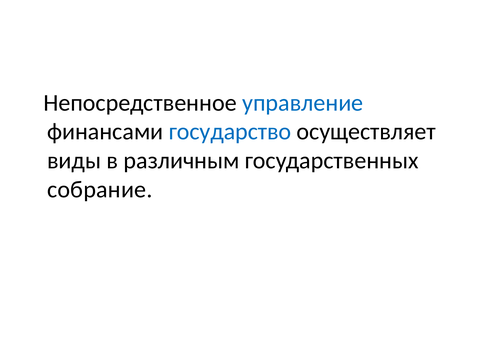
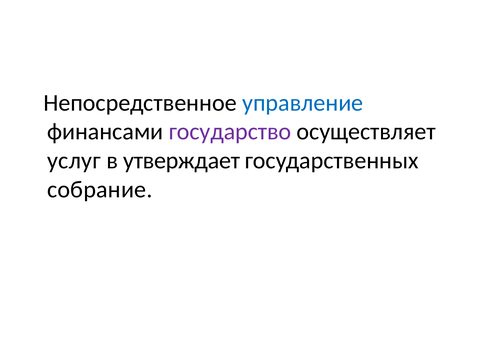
государство colour: blue -> purple
виды: виды -> услуг
различным: различным -> утверждает
